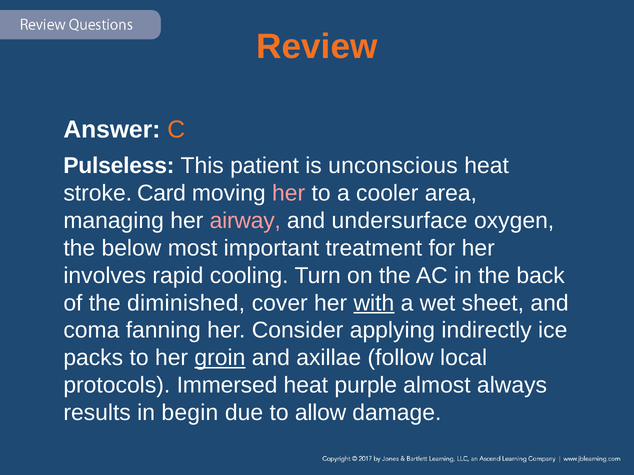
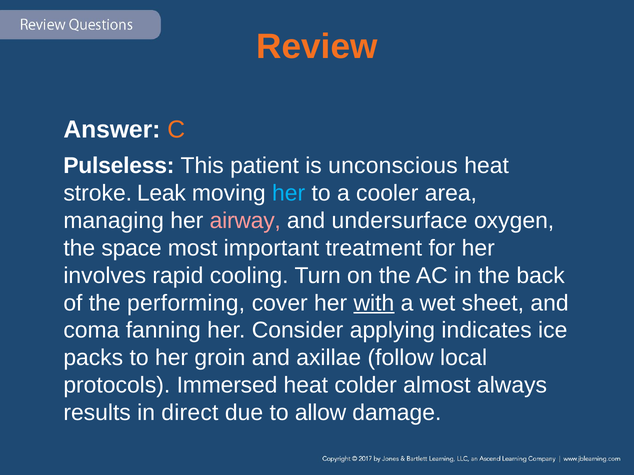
Card: Card -> Leak
her at (289, 193) colour: pink -> light blue
below: below -> space
diminished: diminished -> performing
indirectly: indirectly -> indicates
groin underline: present -> none
purple: purple -> colder
begin: begin -> direct
